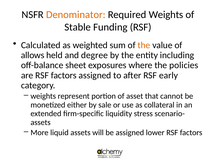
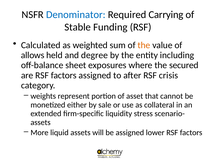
Denominator colour: orange -> blue
Required Weights: Weights -> Carrying
policies: policies -> secured
early: early -> crisis
